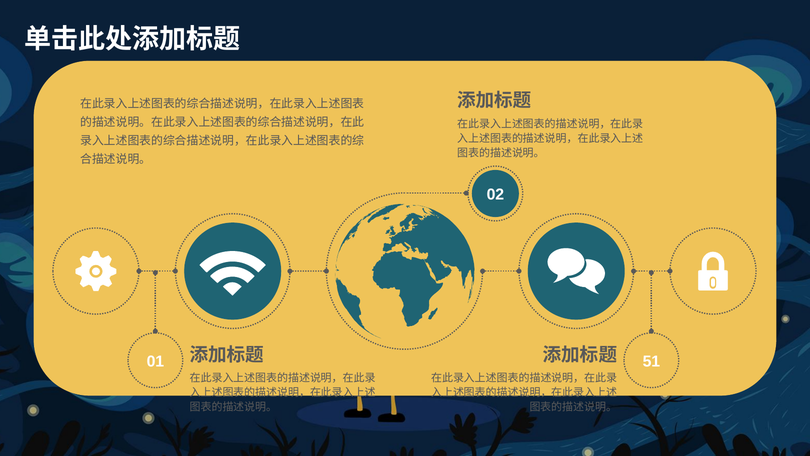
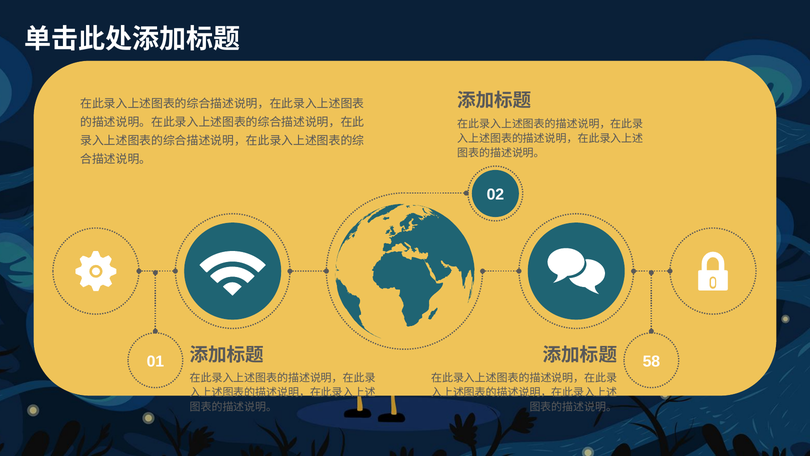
51: 51 -> 58
